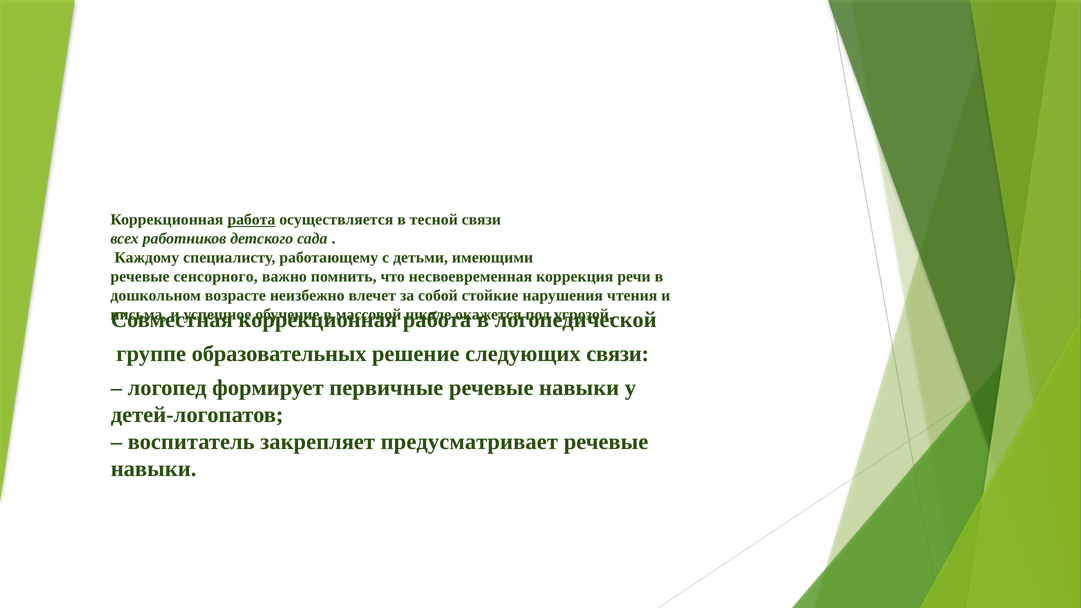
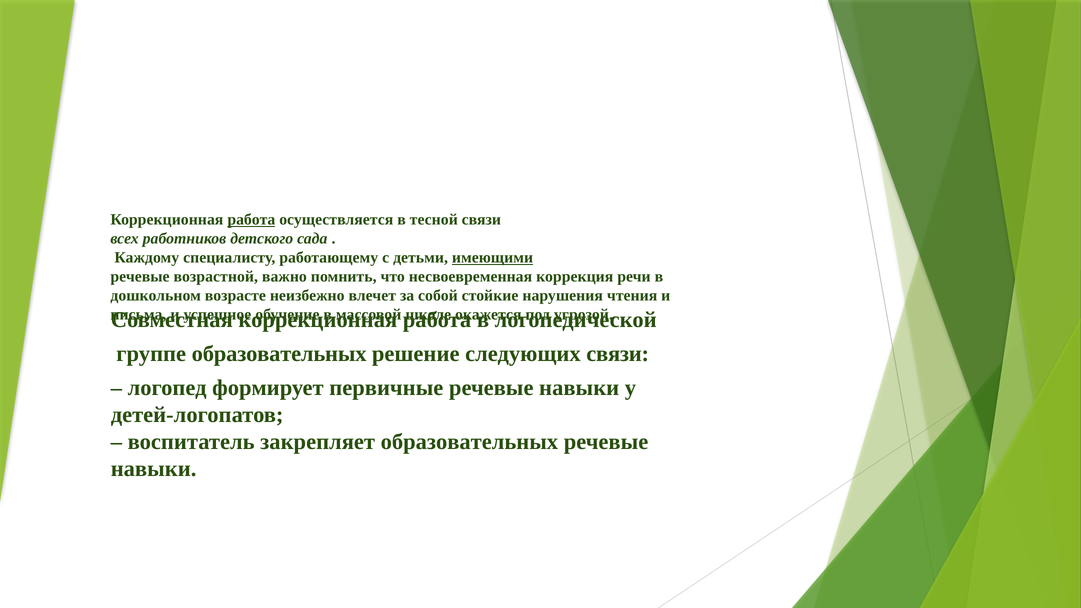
имеющими underline: none -> present
сенсорного: сенсорного -> возрастной
закрепляет предусматривает: предусматривает -> образовательных
